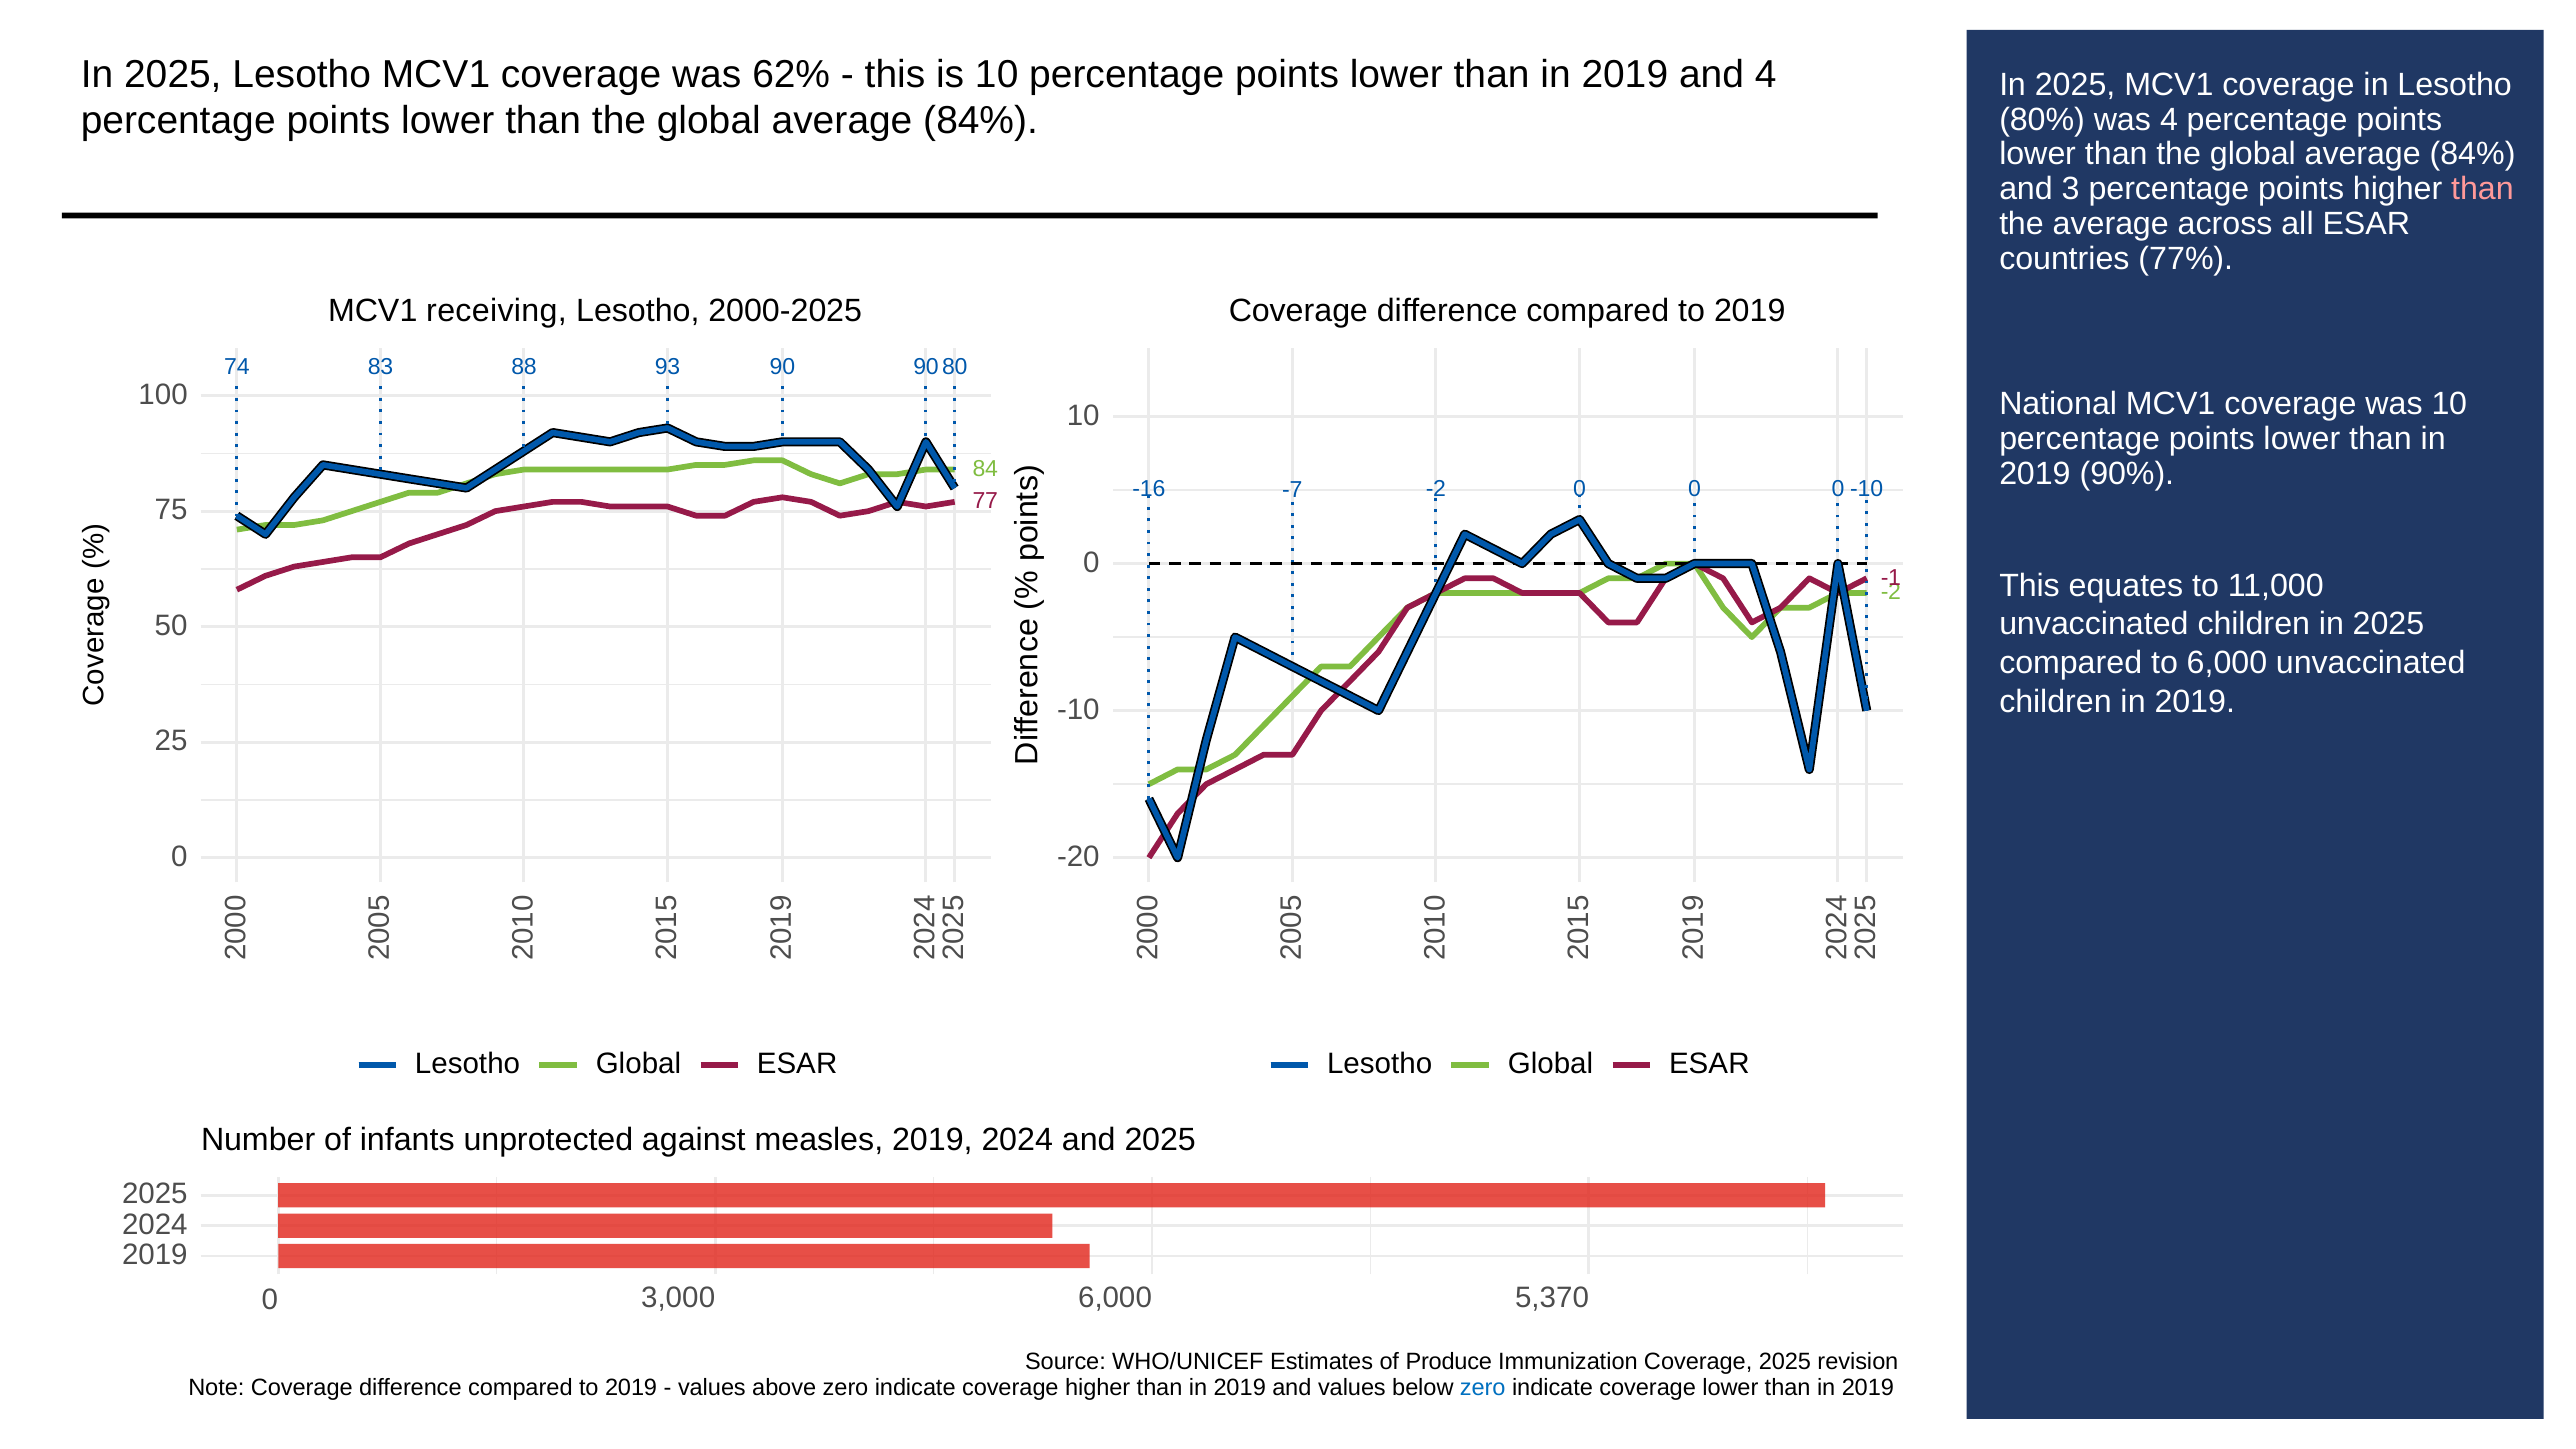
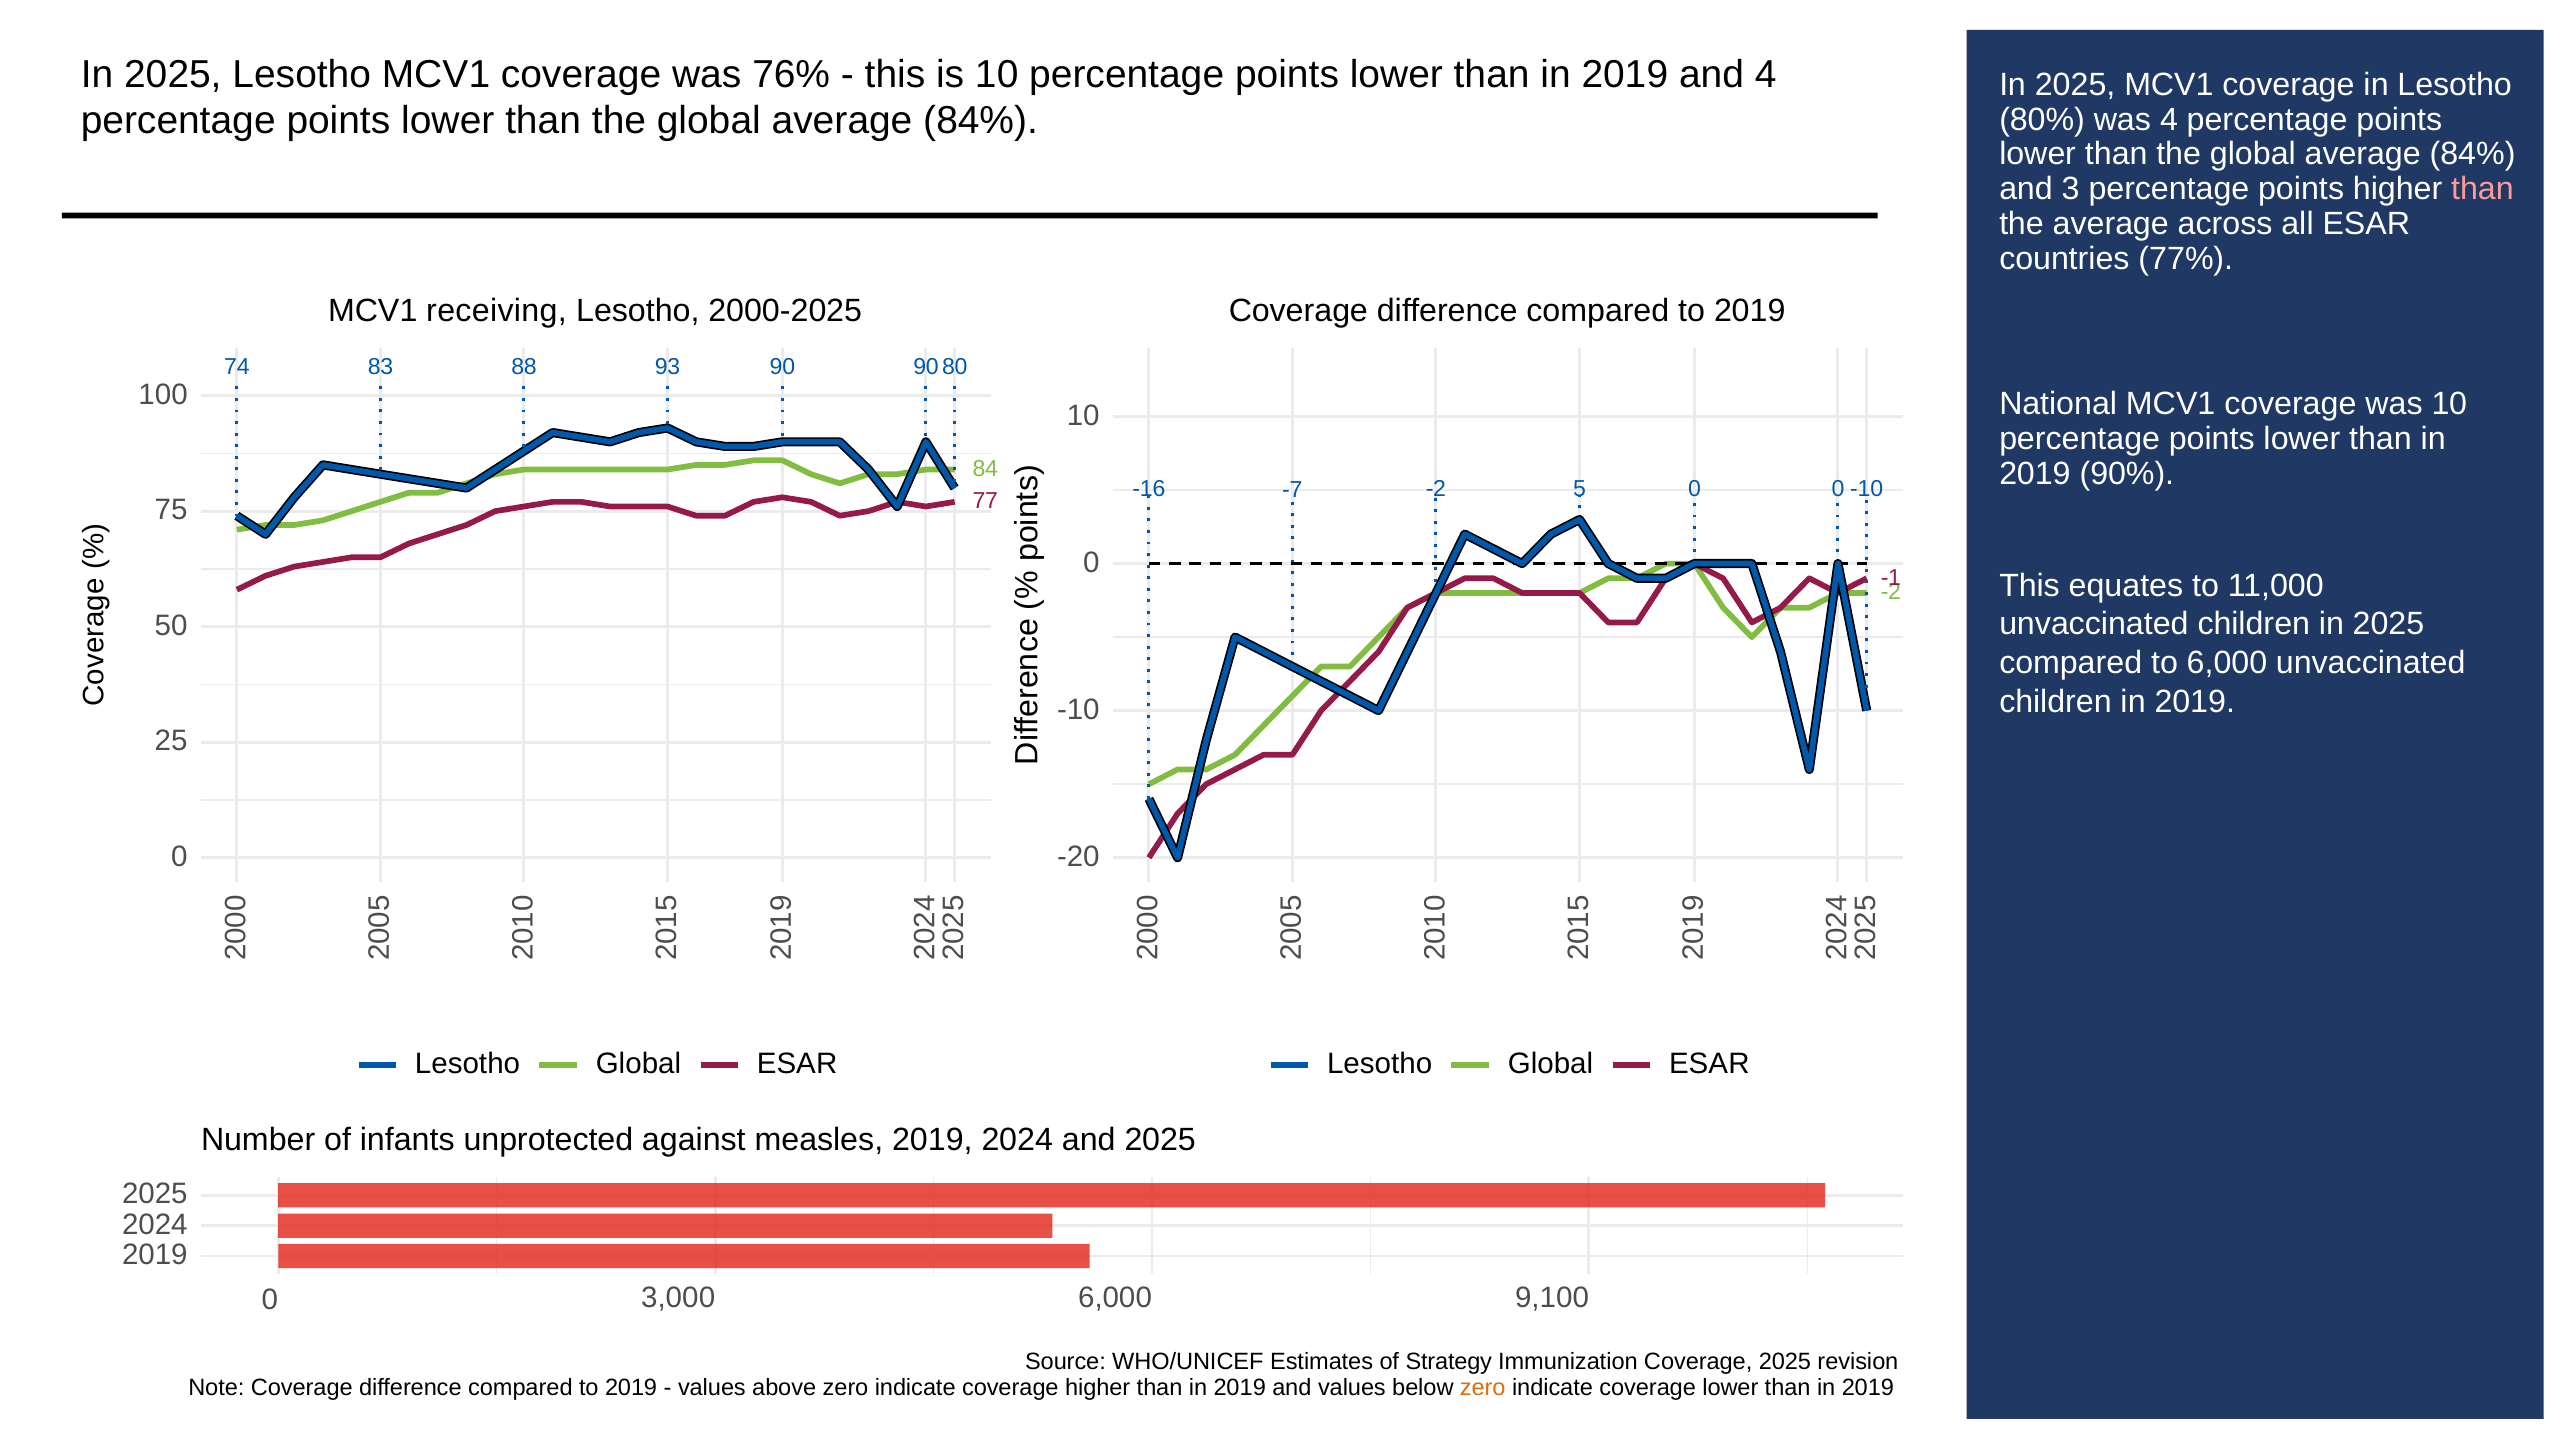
62%: 62% -> 76%
-2 0: 0 -> 5
5,370: 5,370 -> 9,100
Produce: Produce -> Strategy
zero at (1483, 1387) colour: blue -> orange
